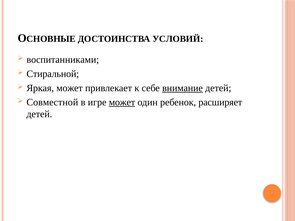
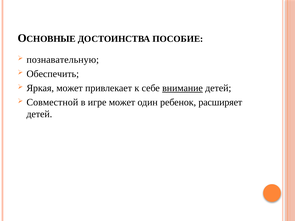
УСЛОВИЙ: УСЛОВИЙ -> ПОСОБИЕ
воспитанниками: воспитанниками -> познавательную
Стиральной: Стиральной -> Обеспечить
может at (122, 102) underline: present -> none
